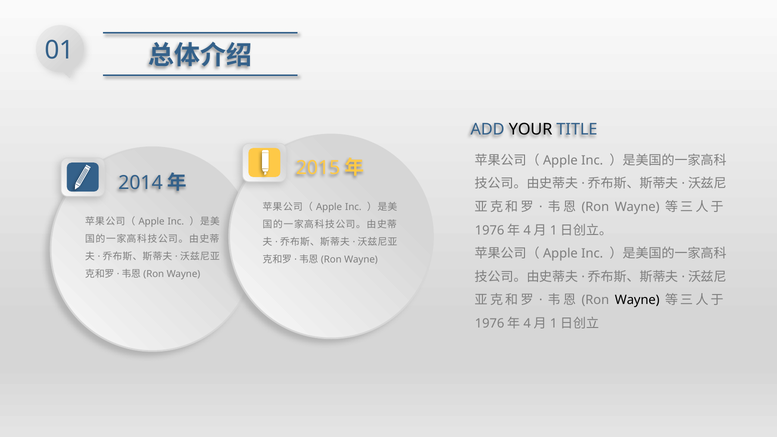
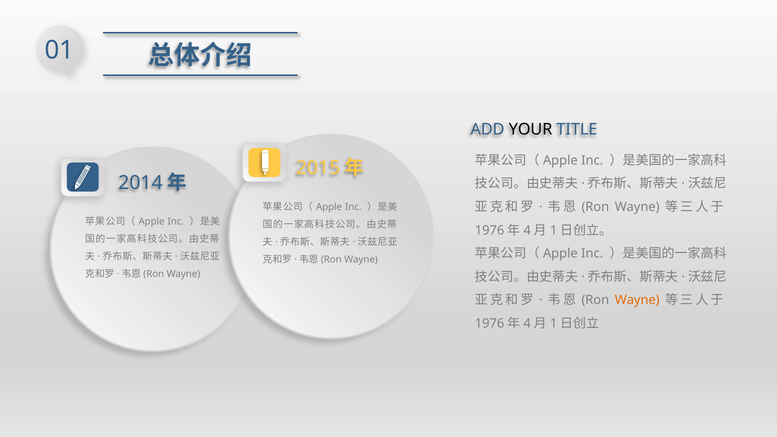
Wayne at (637, 300) colour: black -> orange
